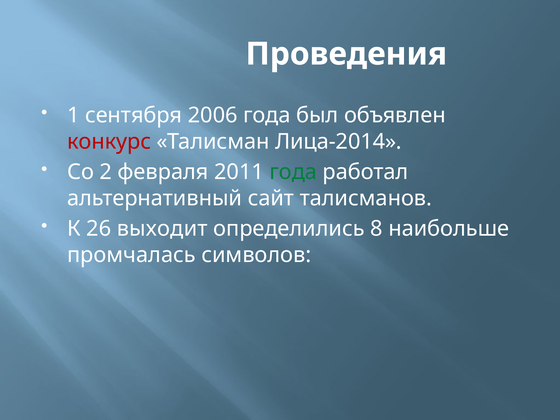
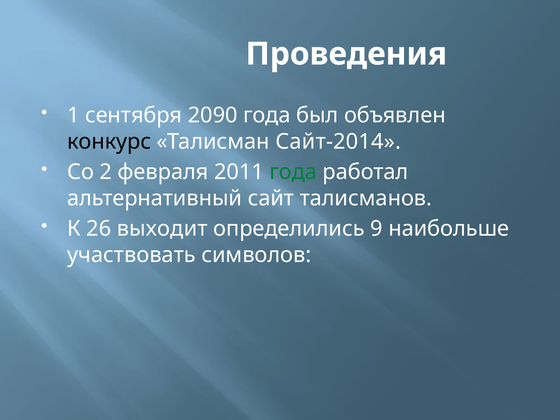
2006: 2006 -> 2090
конкурс colour: red -> black
Лица-2014: Лица-2014 -> Сайт-2014
8: 8 -> 9
промчалась: промчалась -> участвовать
